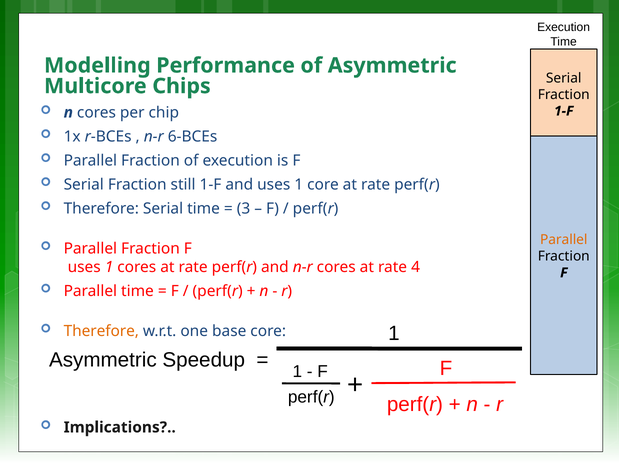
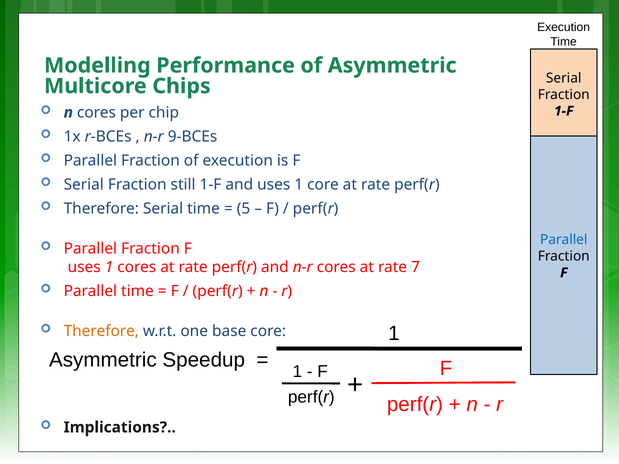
6-BCEs: 6-BCEs -> 9-BCEs
3: 3 -> 5
Parallel at (564, 240) colour: orange -> blue
4: 4 -> 7
